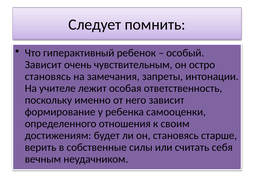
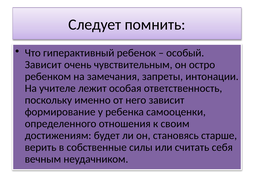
становясь at (48, 77): становясь -> ребенком
